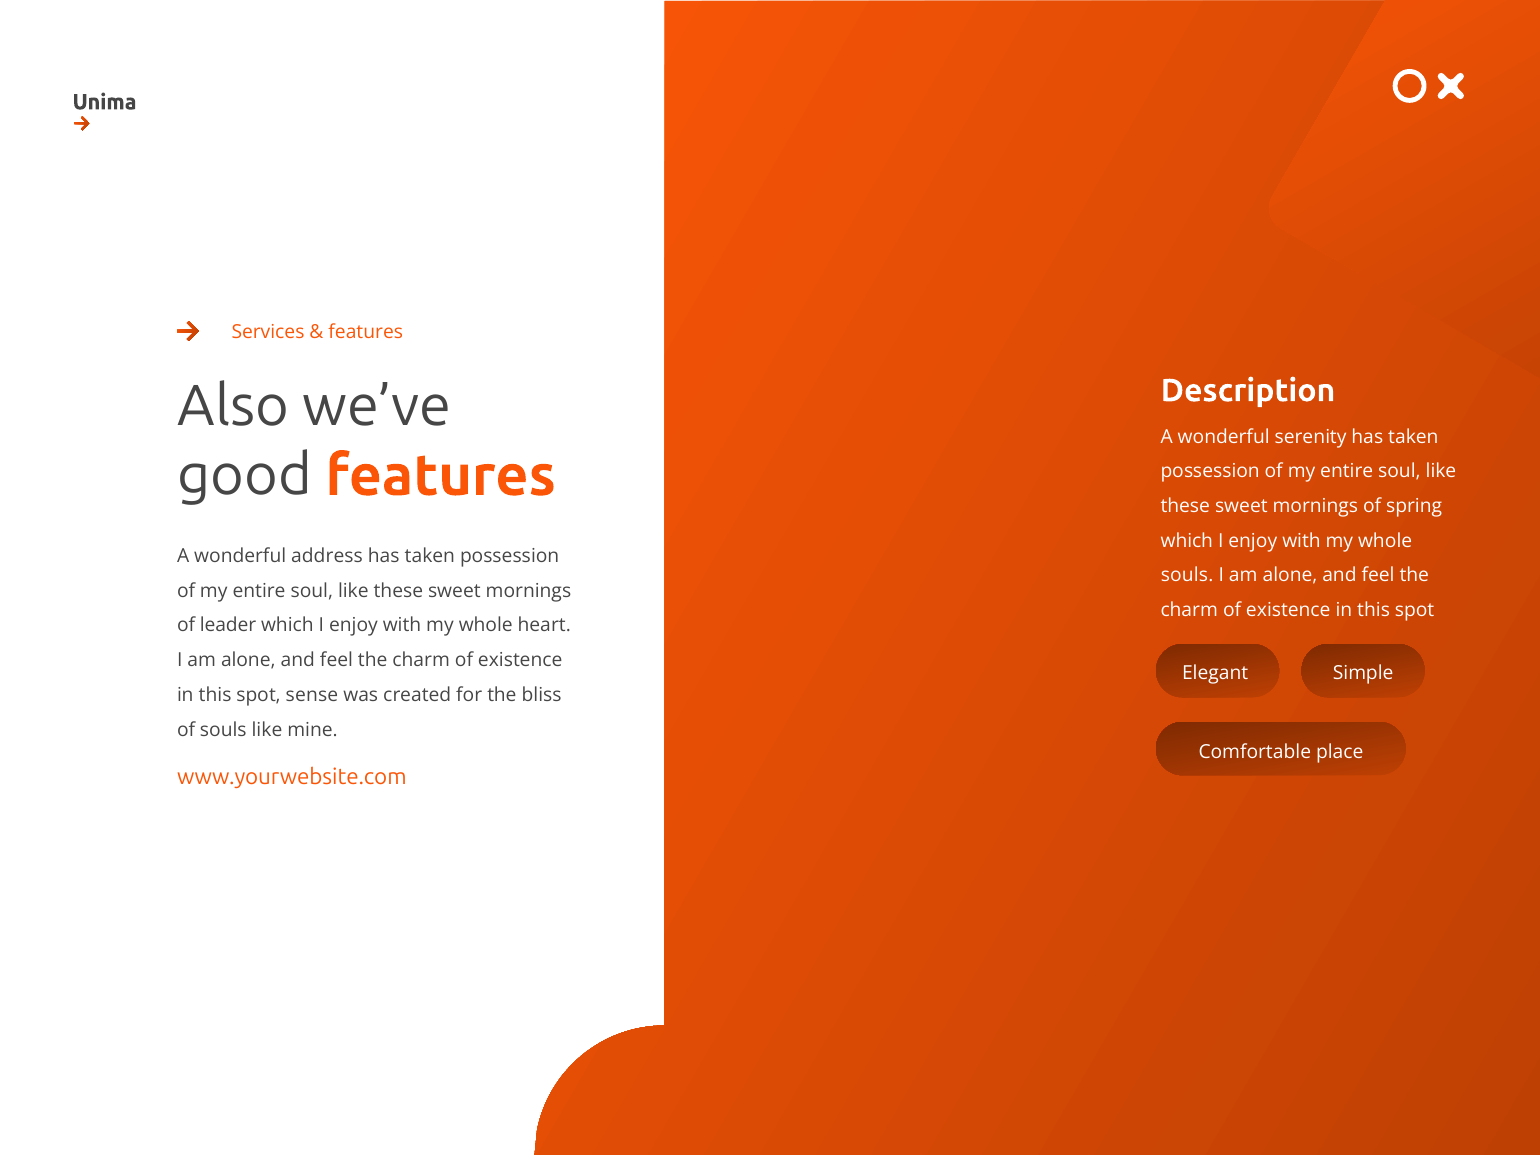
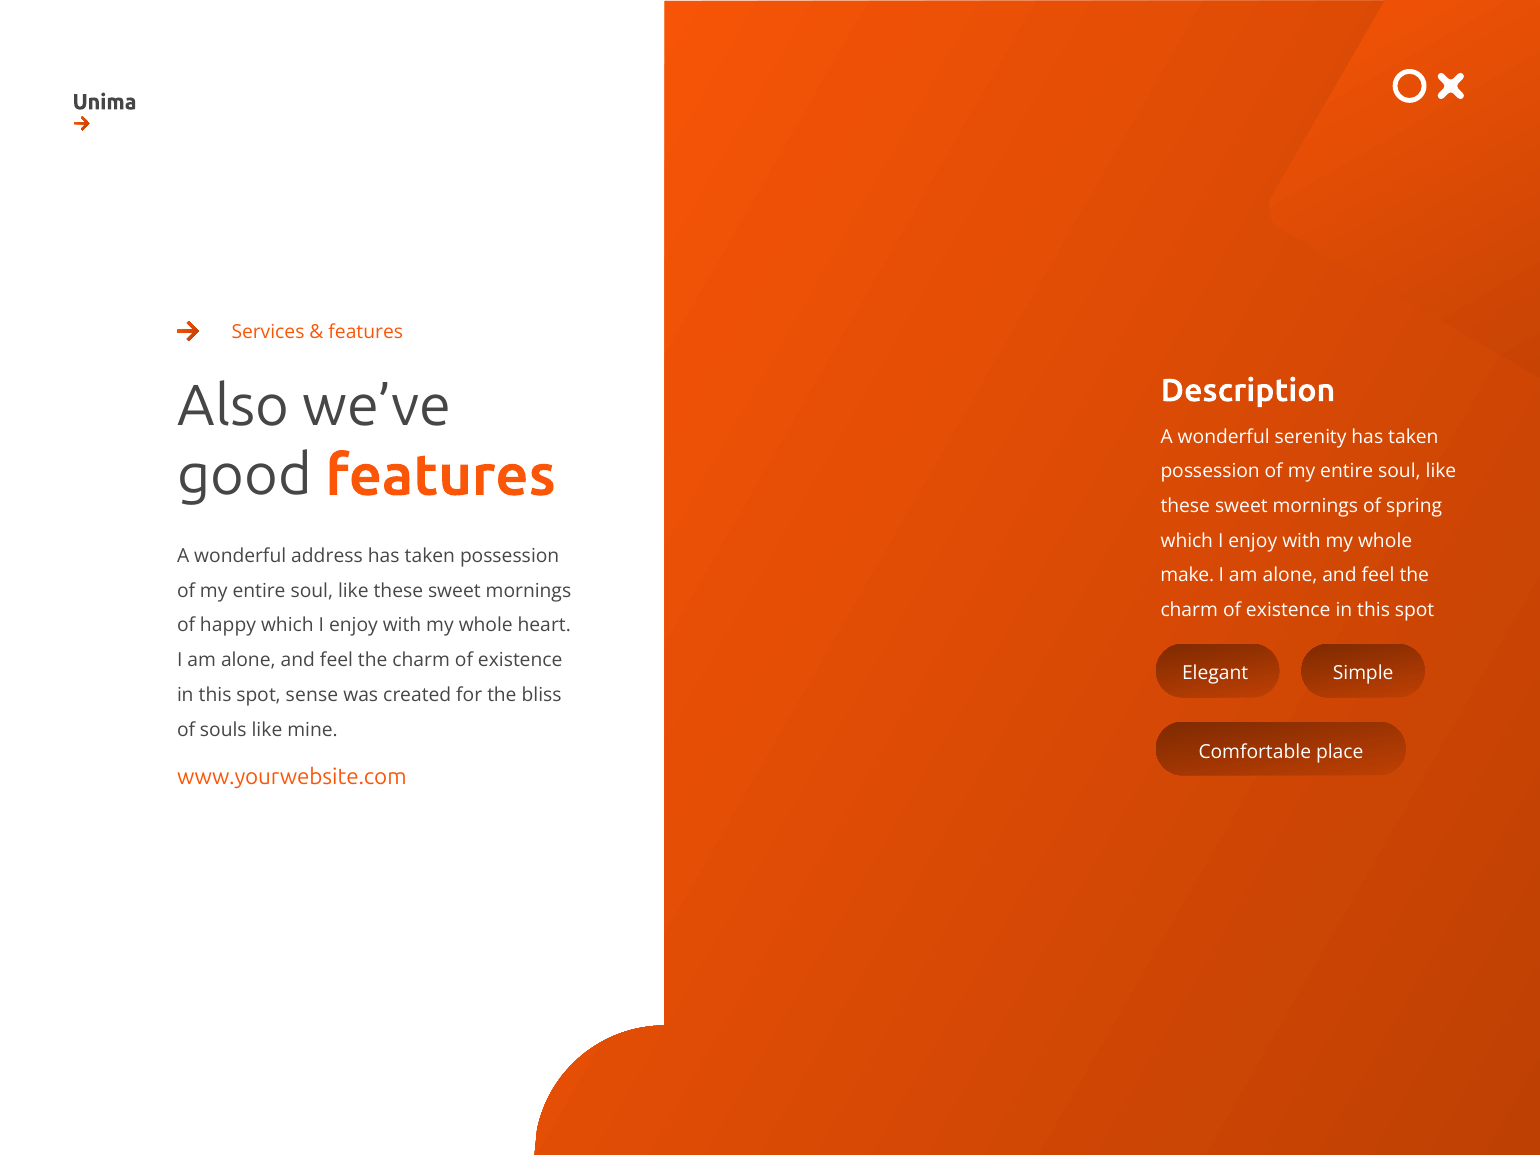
souls at (1187, 576): souls -> make
leader: leader -> happy
